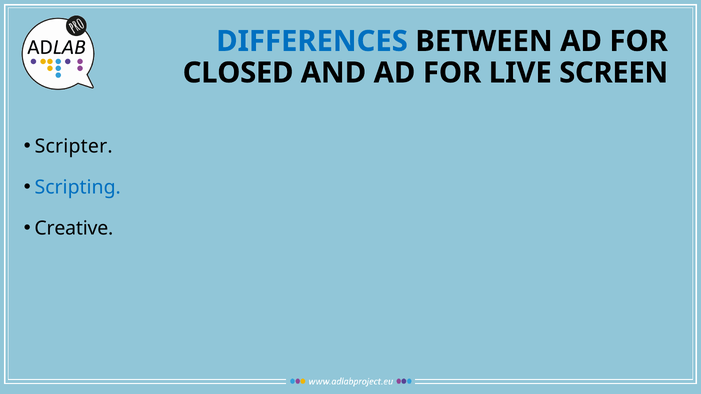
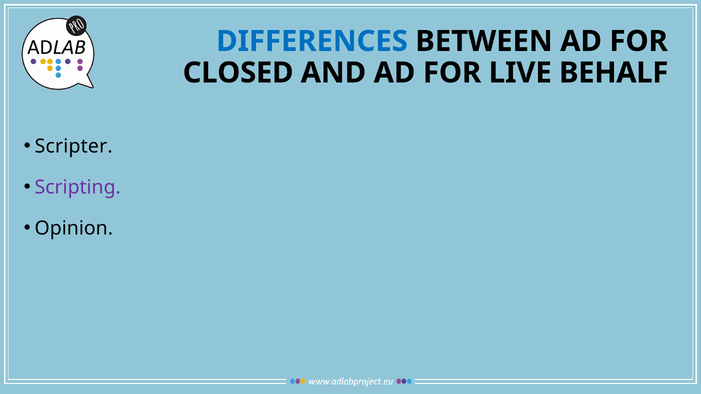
SCREEN: SCREEN -> BEHALF
Scripting colour: blue -> purple
Creative: Creative -> Opinion
